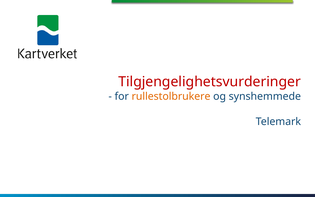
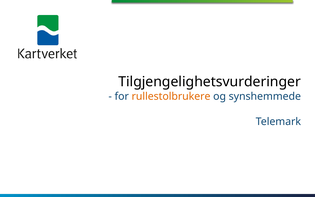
Tilgjengelighetsvurderinger colour: red -> black
